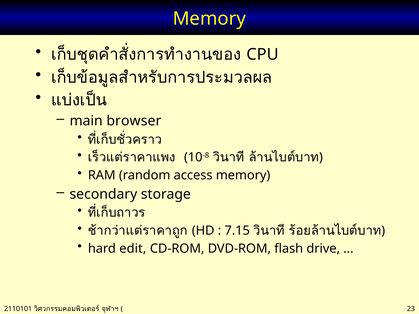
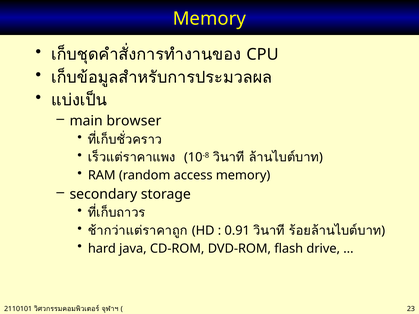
7.15: 7.15 -> 0.91
edit: edit -> java
